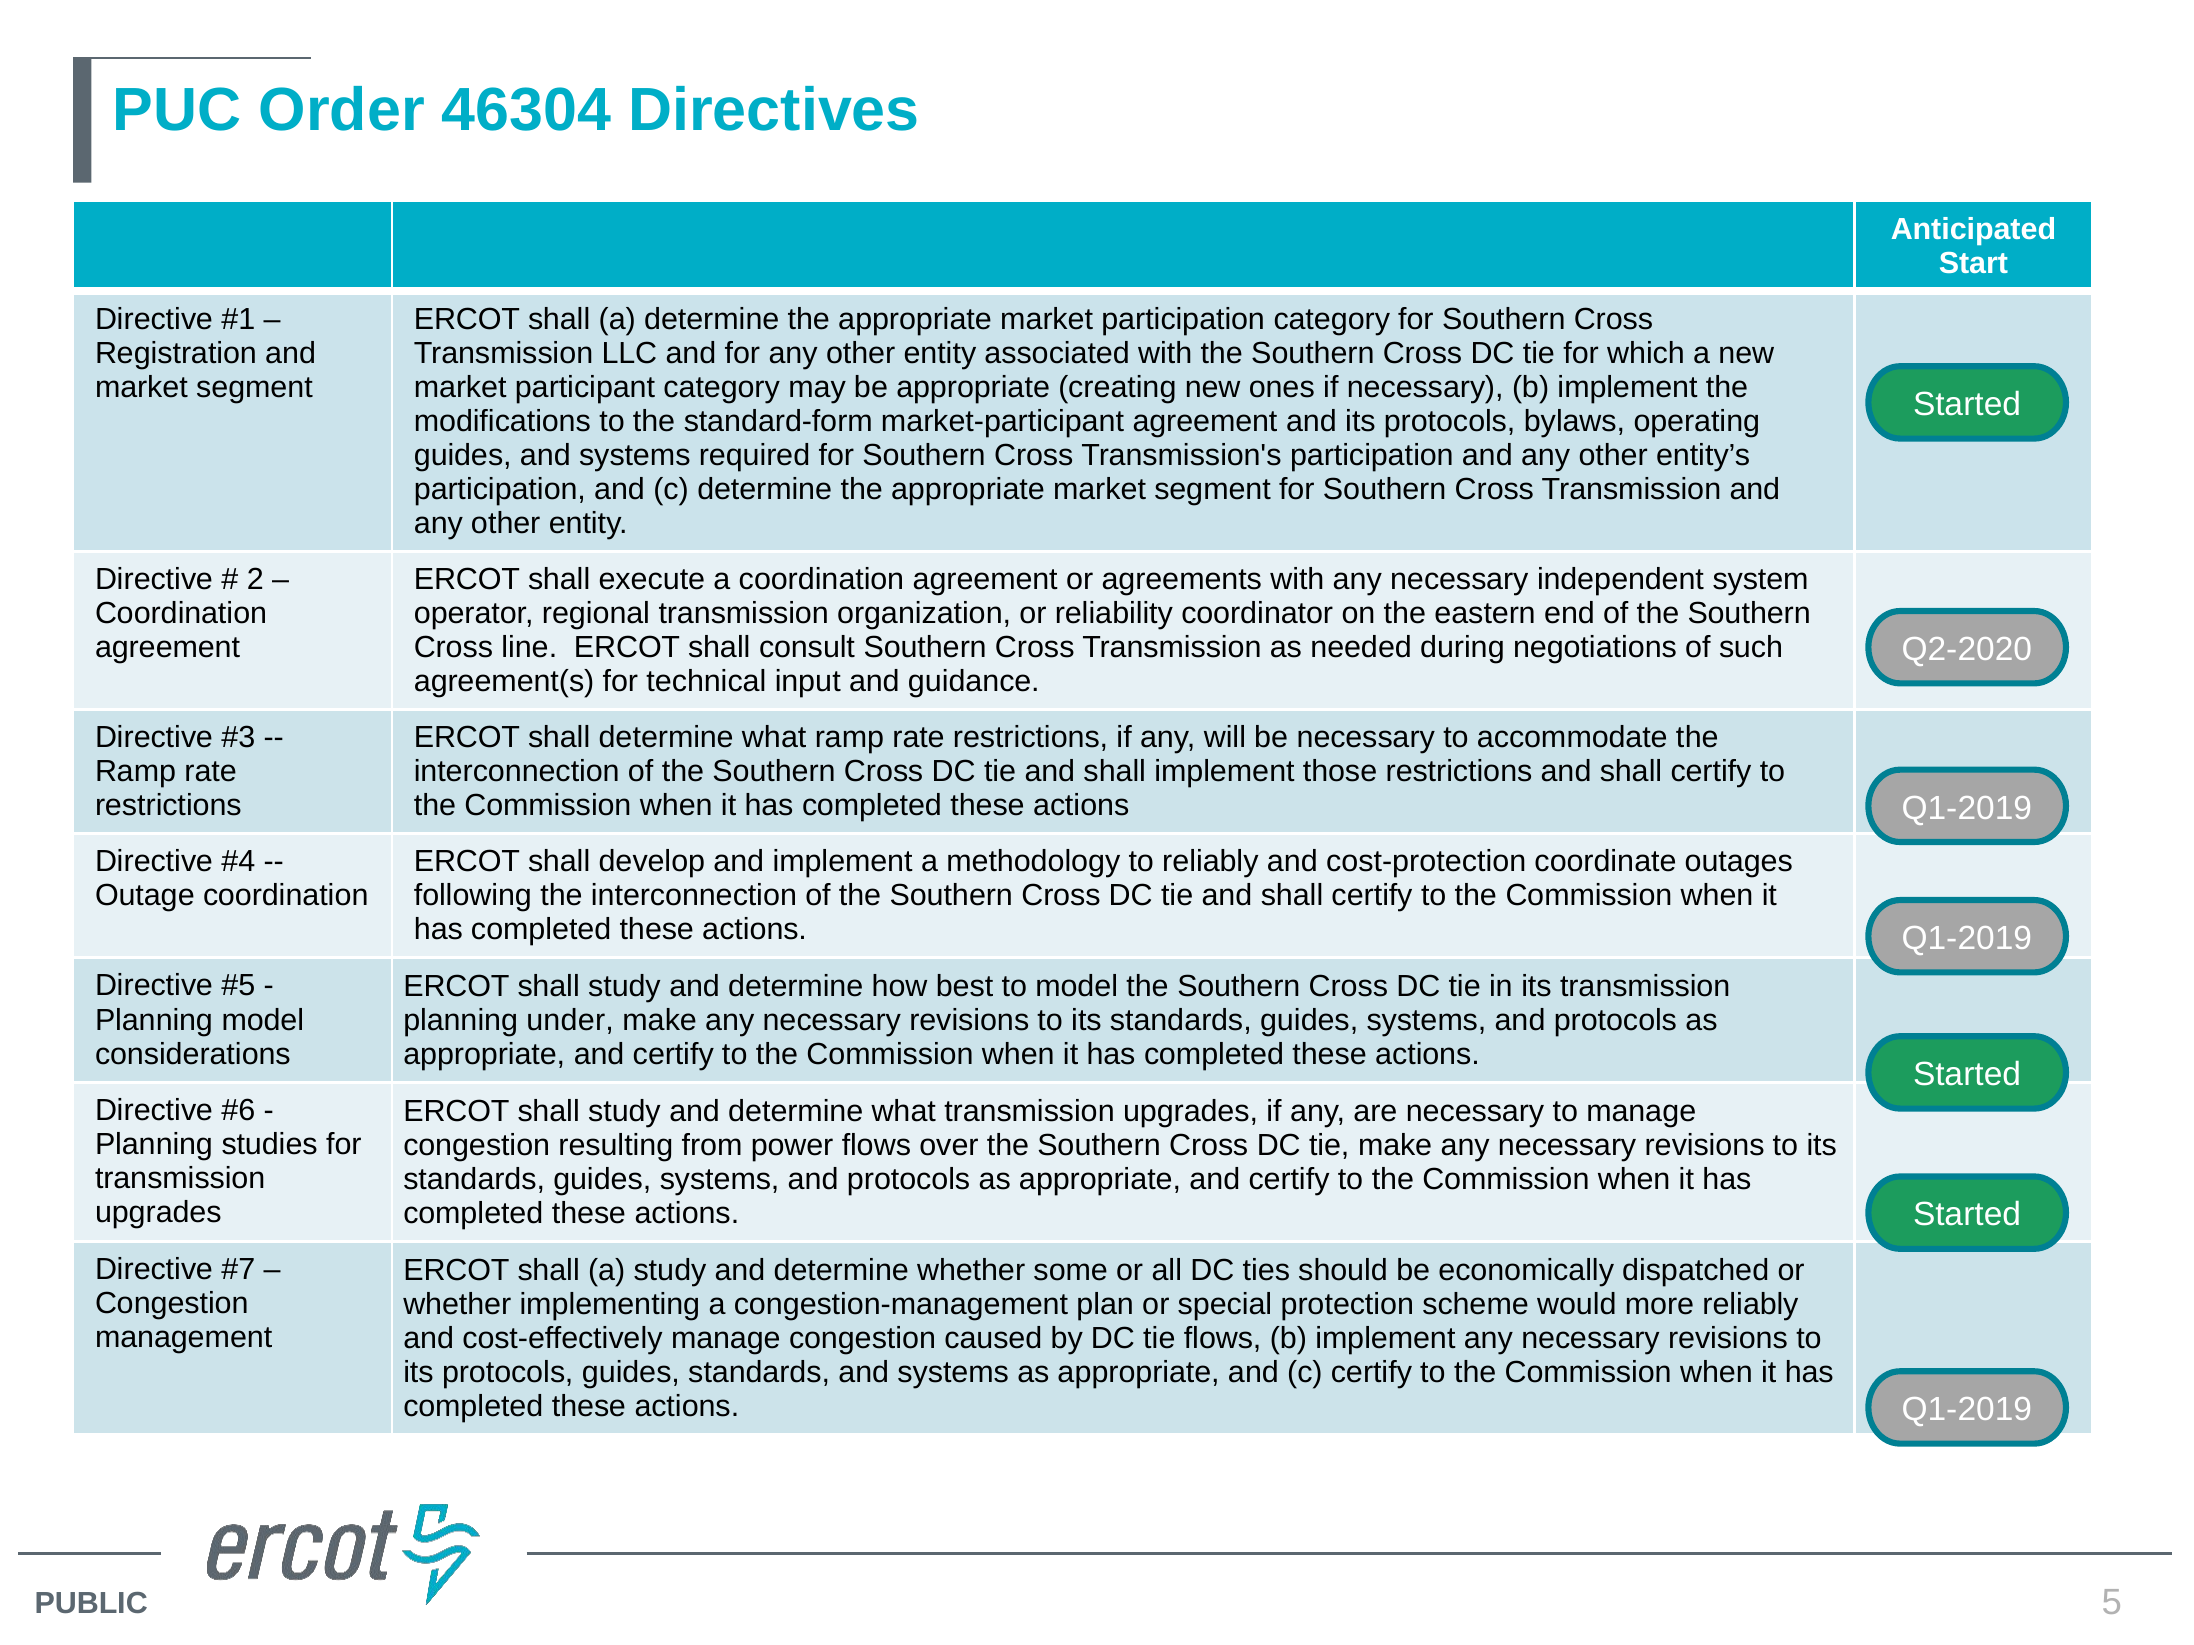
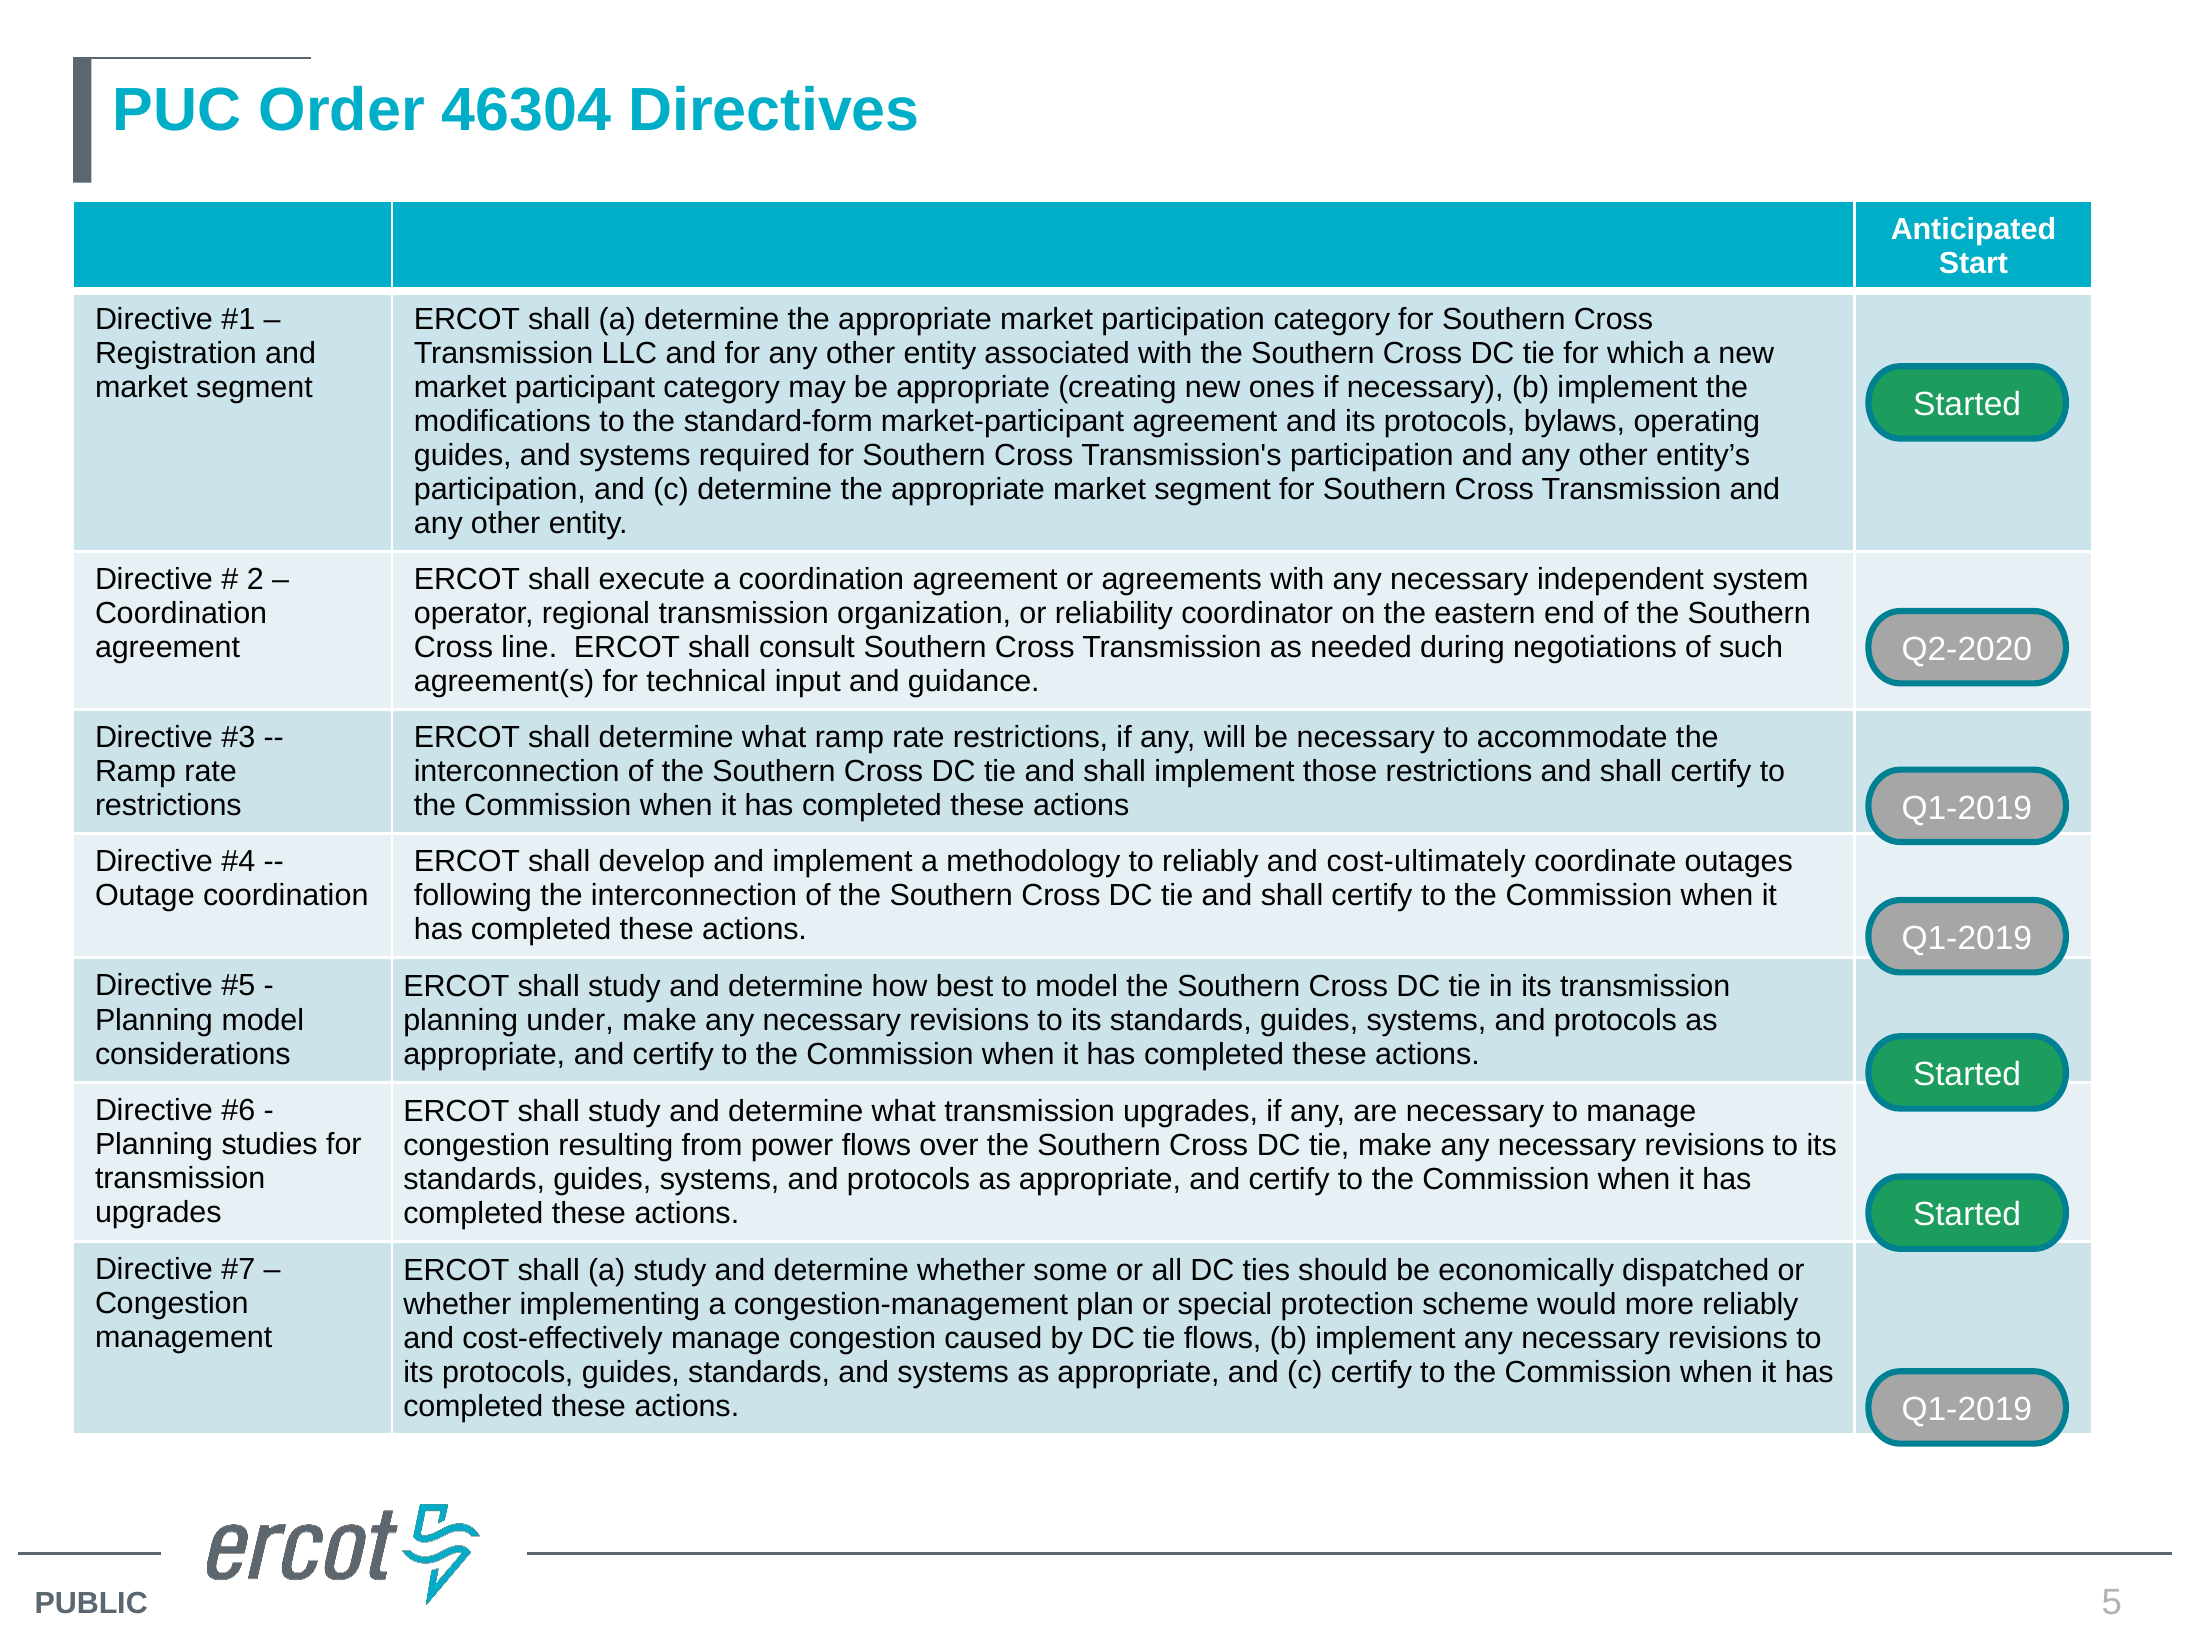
cost-protection: cost-protection -> cost-ultimately
